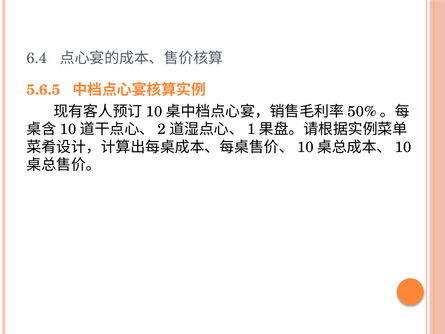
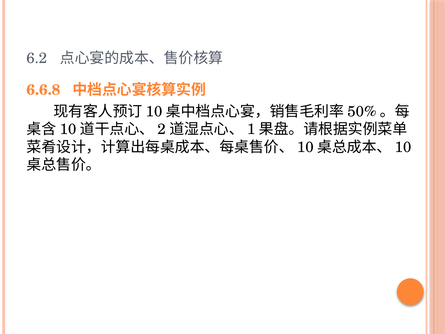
6.4: 6.4 -> 6.2
5.6.5: 5.6.5 -> 6.6.8
